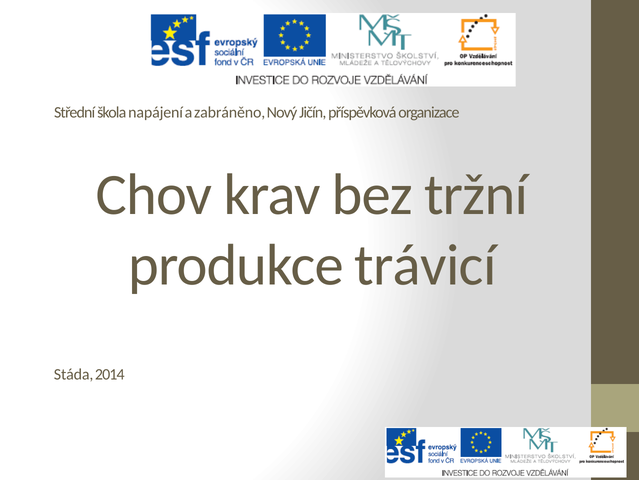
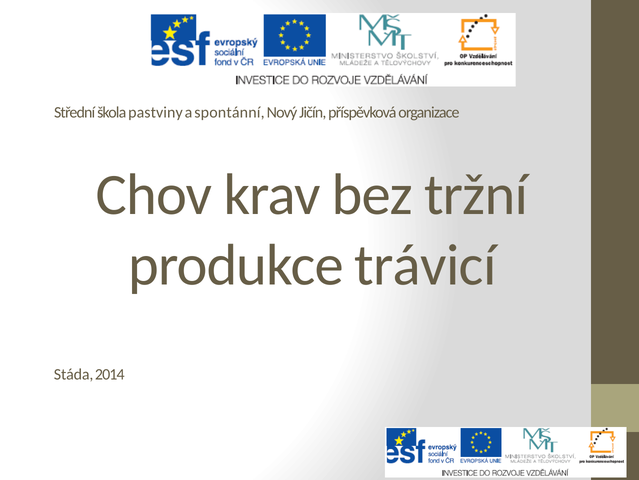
napájení: napájení -> pastviny
zabráněno: zabráněno -> spontánní
